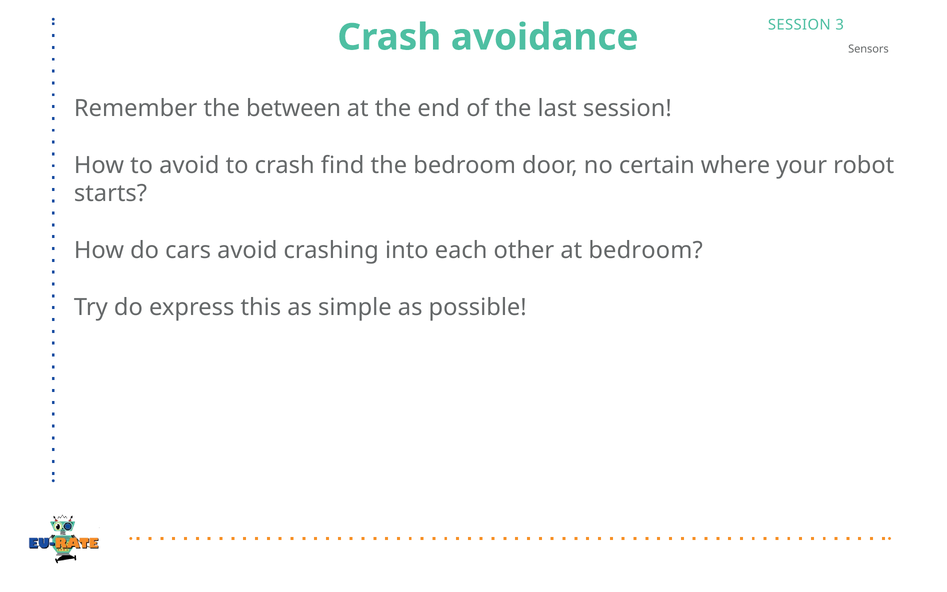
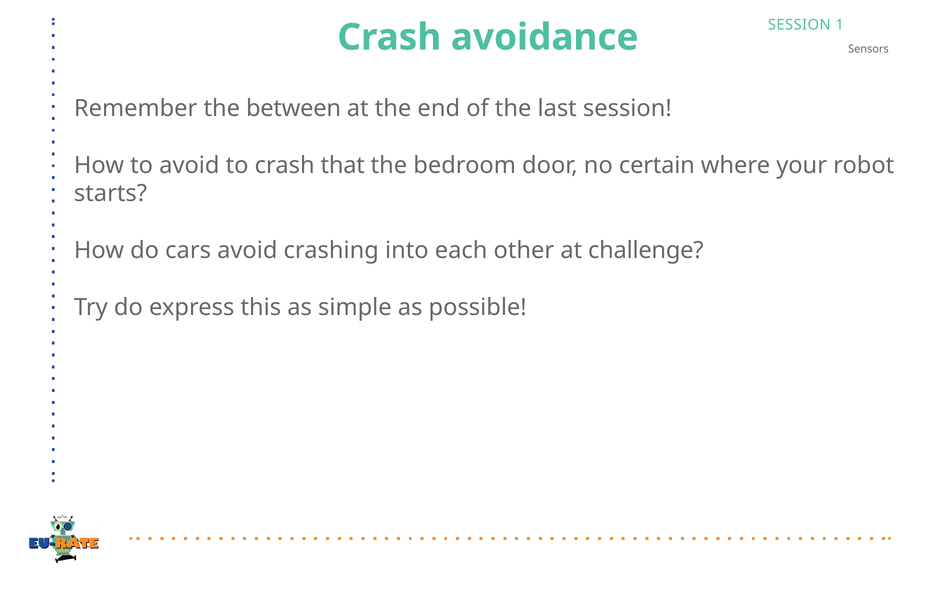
3: 3 -> 1
find: find -> that
at bedroom: bedroom -> challenge
